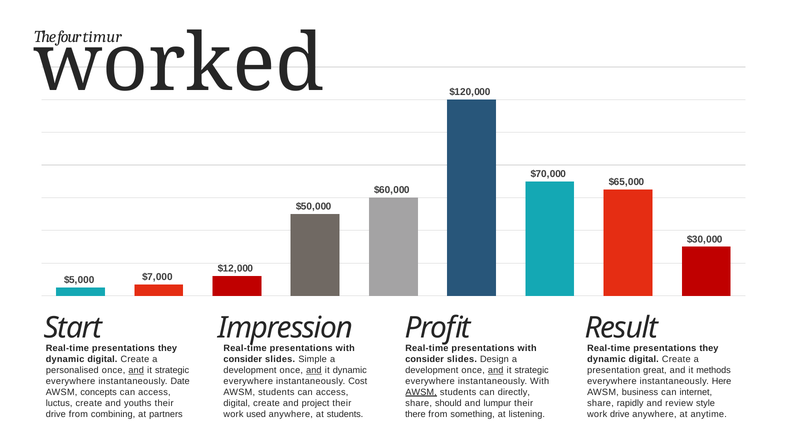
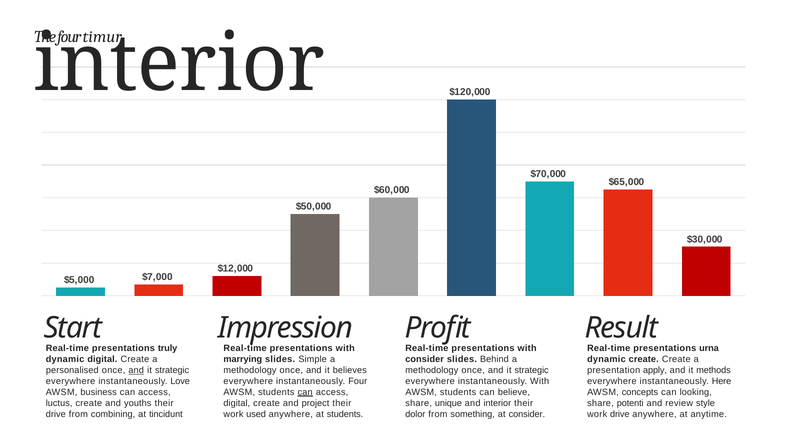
worked at (179, 64): worked -> interior
they at (168, 348): they -> truly
they at (709, 348): they -> urna
consider at (243, 359): consider -> marrying
Design: Design -> Behind
digital at (644, 359): digital -> create
development at (250, 370): development -> methodology
and at (314, 370) underline: present -> none
it dynamic: dynamic -> believes
development at (432, 370): development -> methodology
and at (496, 370) underline: present -> none
great: great -> apply
Date: Date -> Love
instantaneously Cost: Cost -> Four
concepts: concepts -> business
can at (305, 392) underline: none -> present
AWSM at (421, 392) underline: present -> none
directly: directly -> believe
business: business -> concepts
internet: internet -> looking
should: should -> unique
and lumpur: lumpur -> interior
rapidly: rapidly -> potenti
partners: partners -> tincidunt
there: there -> dolor
at listening: listening -> consider
